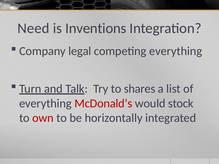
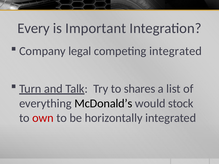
Need: Need -> Every
Inventions: Inventions -> Important
competing everything: everything -> integrated
McDonald’s colour: red -> black
